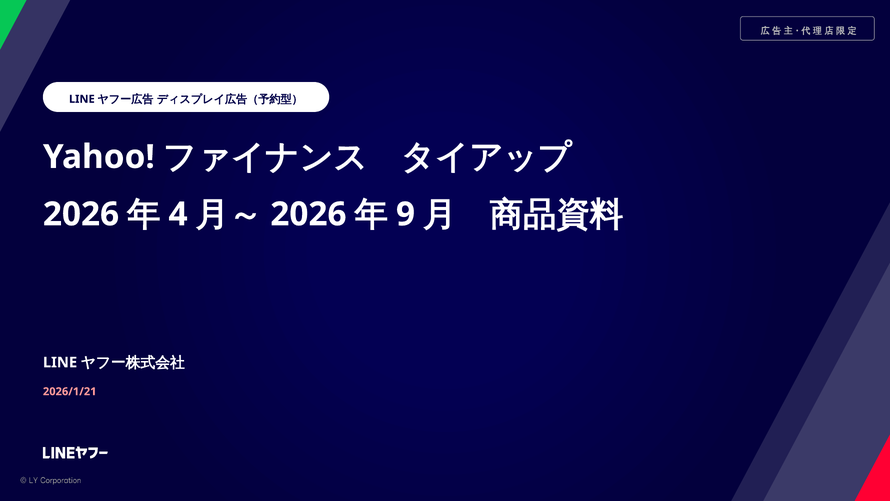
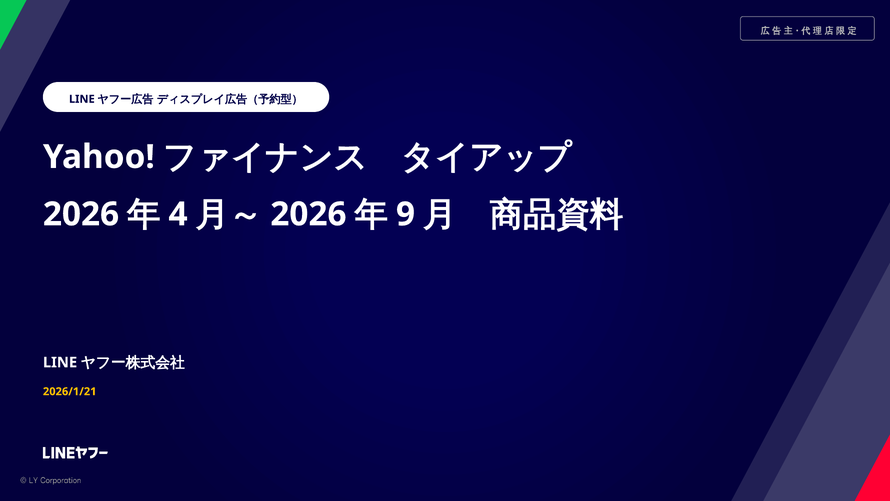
2026/1/21 colour: pink -> yellow
